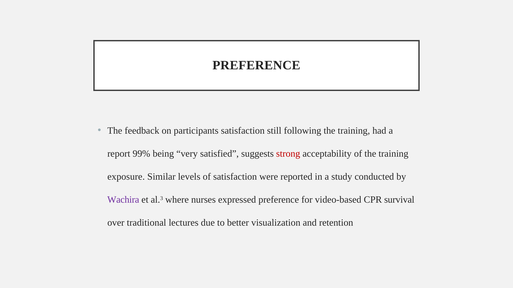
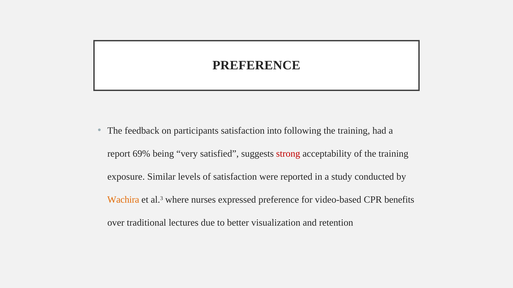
still: still -> into
99%: 99% -> 69%
Wachira colour: purple -> orange
survival: survival -> benefits
